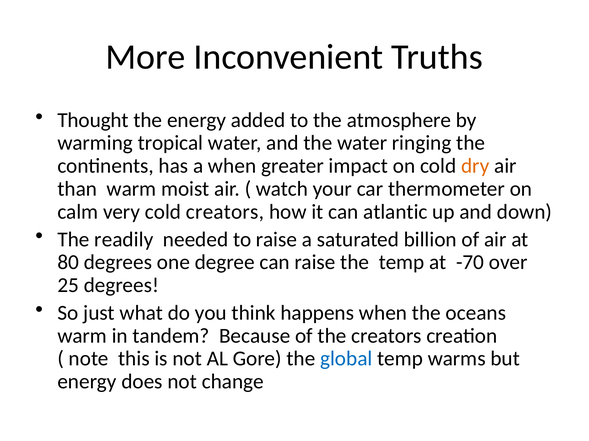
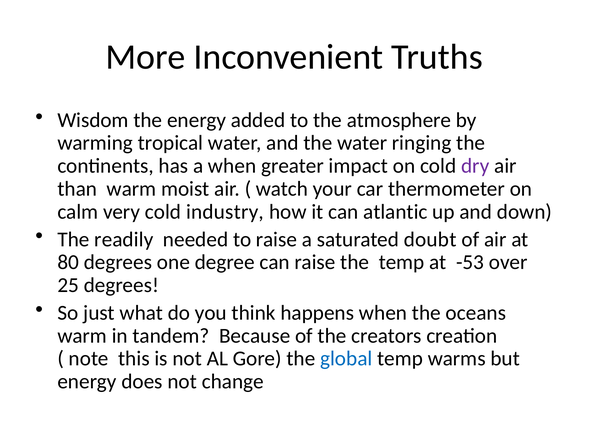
Thought: Thought -> Wisdom
dry colour: orange -> purple
cold creators: creators -> industry
billion: billion -> doubt
-70: -70 -> -53
